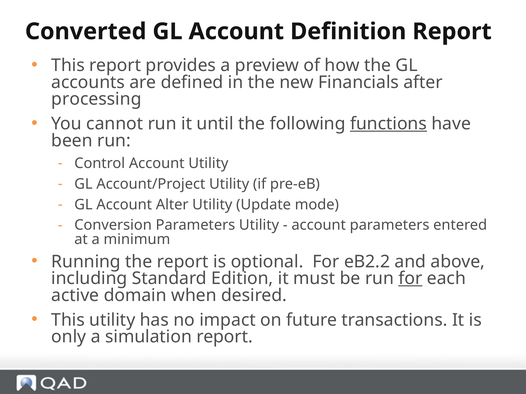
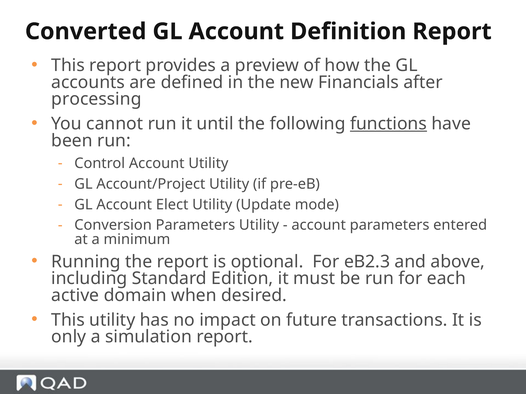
Alter: Alter -> Elect
eB2.2: eB2.2 -> eB2.3
for at (410, 279) underline: present -> none
